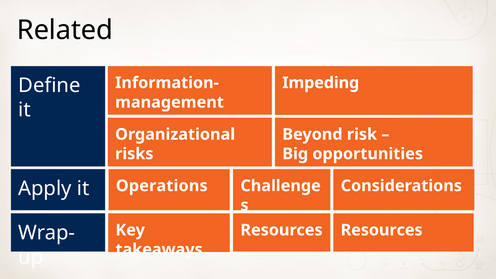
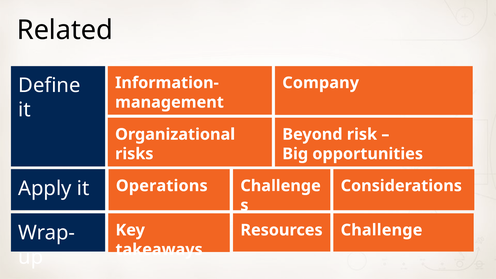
Impeding: Impeding -> Company
Resources Resources: Resources -> Challenge
